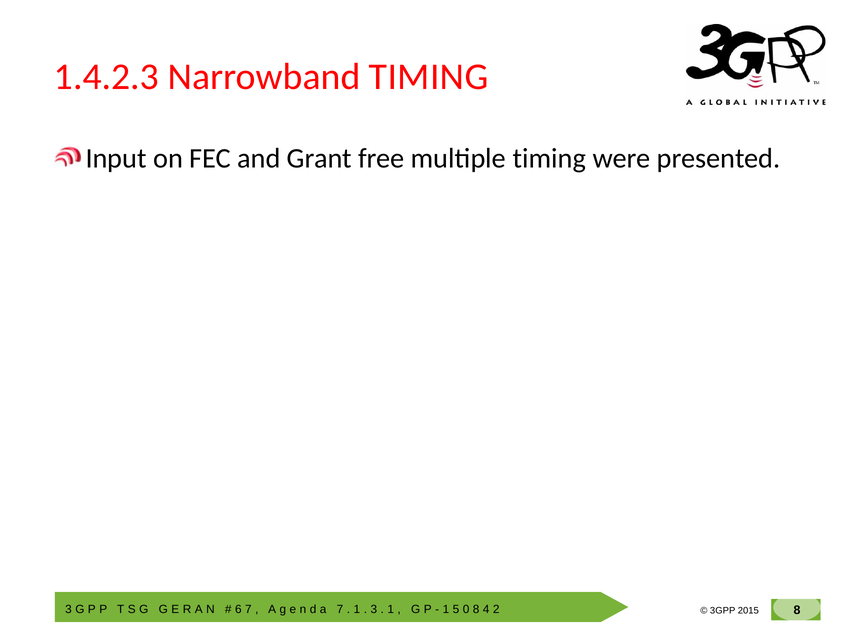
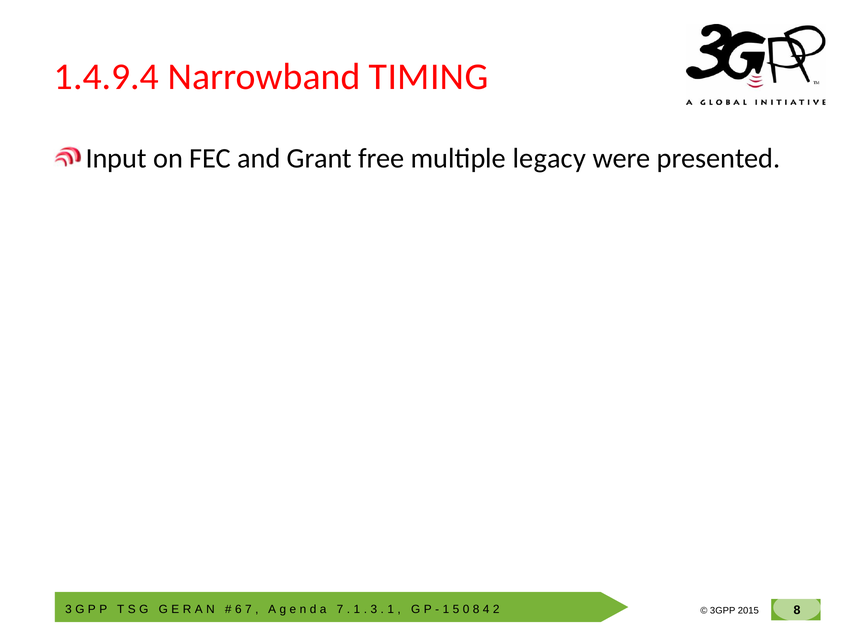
1.4.2.3: 1.4.2.3 -> 1.4.9.4
multiple timing: timing -> legacy
